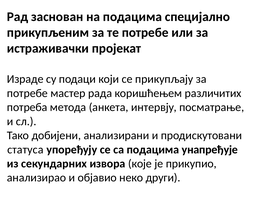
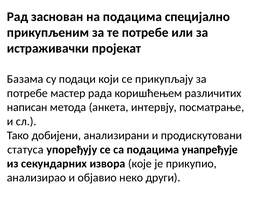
Израде: Израде -> Базама
потреба: потреба -> написан
